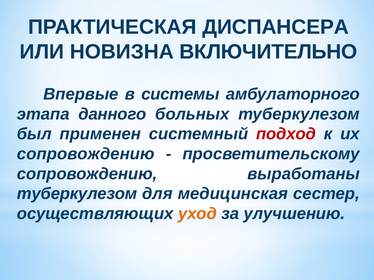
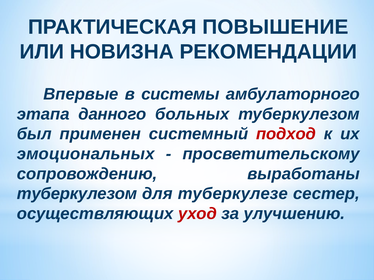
ДИСПАНСЕРА: ДИСПАНСЕРА -> ПОВЫШЕНИЕ
ВКЛЮЧИТЕЛЬНО: ВКЛЮЧИТЕЛЬНО -> РЕКОМЕНДАЦИИ
сопровождению at (86, 154): сопровождению -> эмоциональных
медицинская: медицинская -> туберкулезе
уход colour: orange -> red
